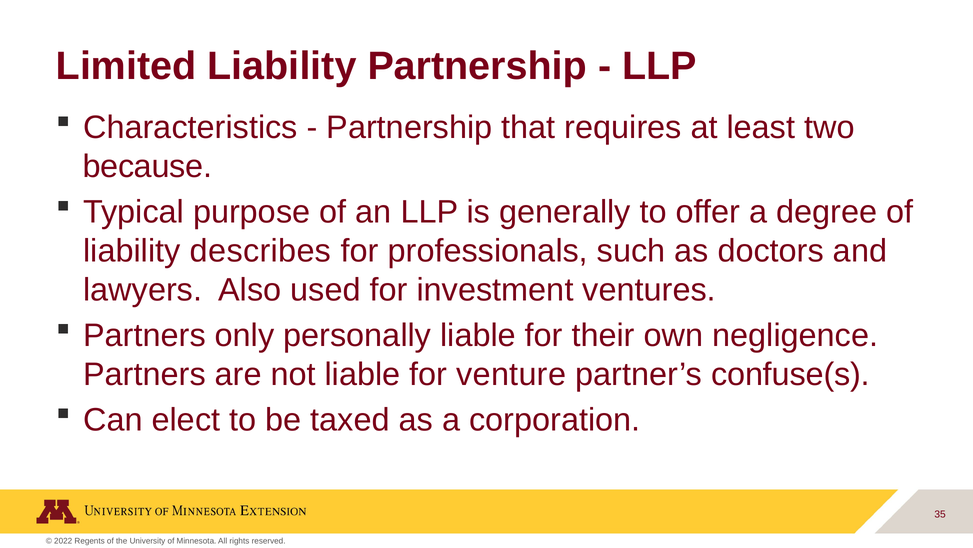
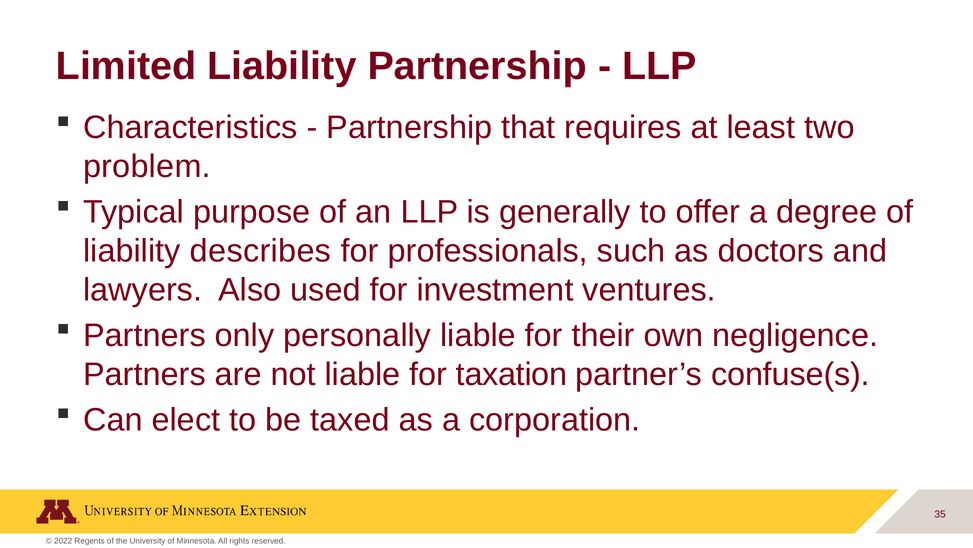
because: because -> problem
venture: venture -> taxation
